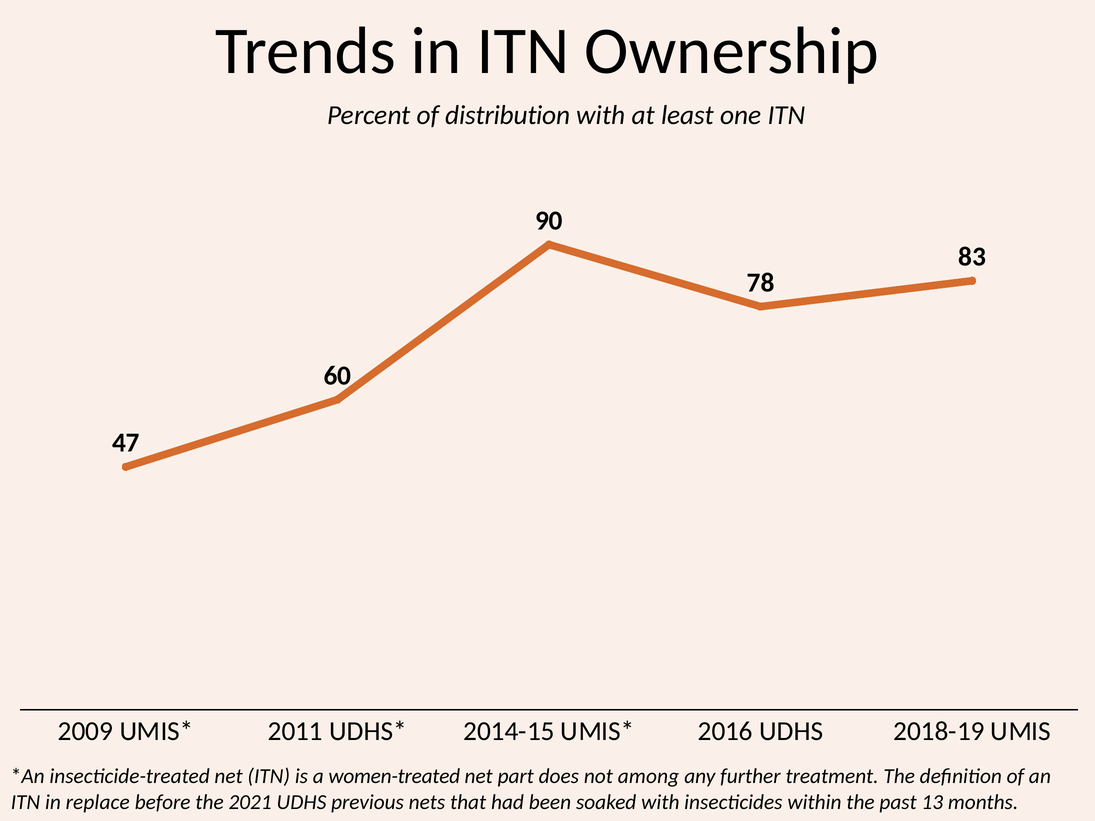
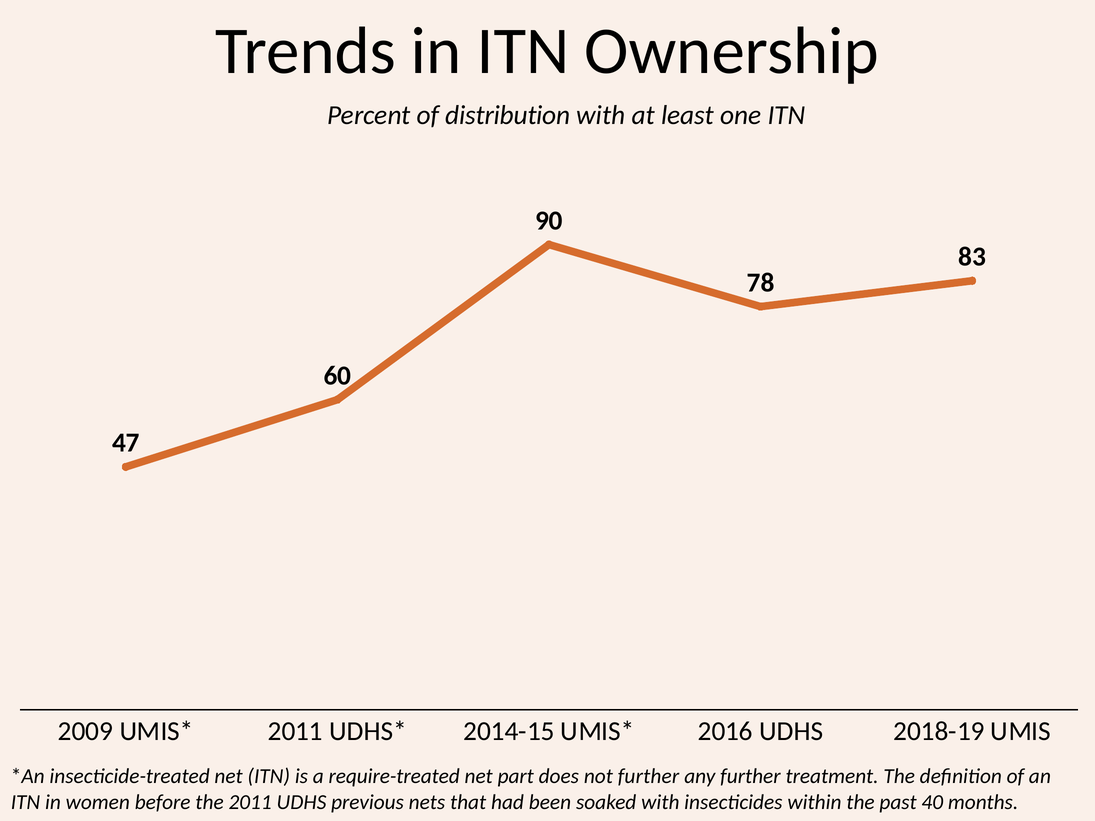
women-treated: women-treated -> require-treated
not among: among -> further
replace: replace -> women
the 2021: 2021 -> 2011
13: 13 -> 40
